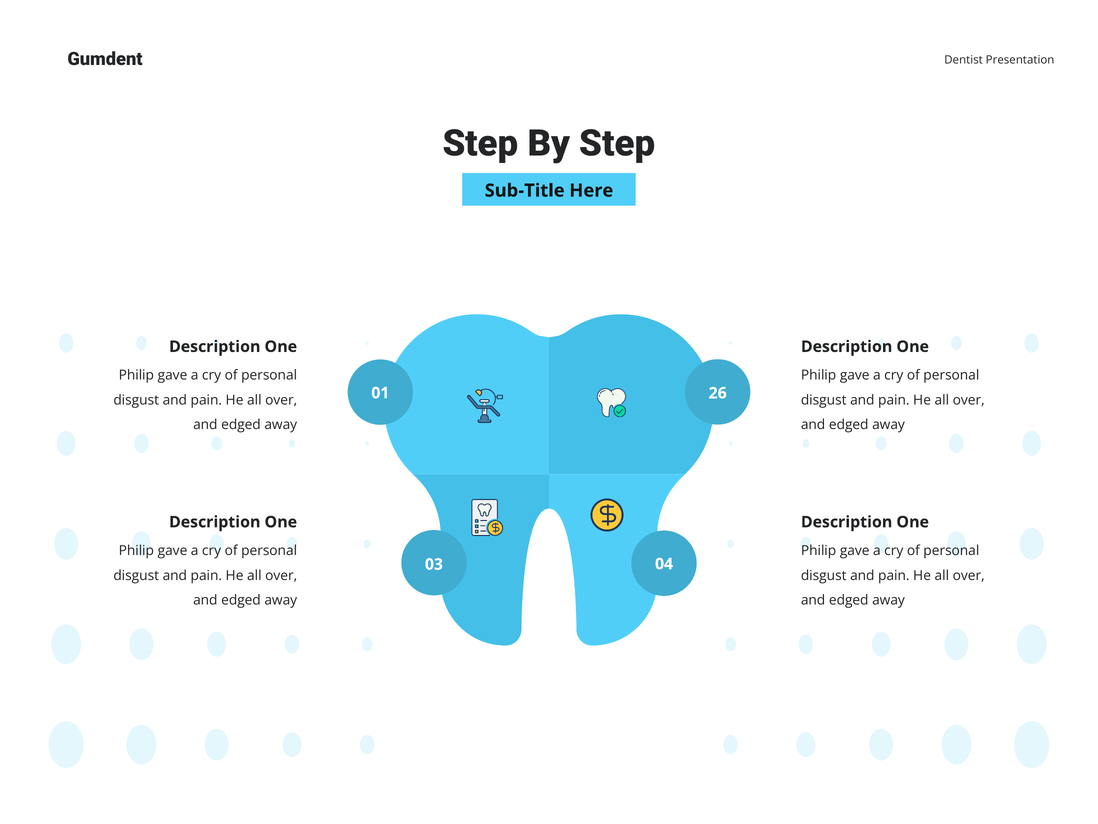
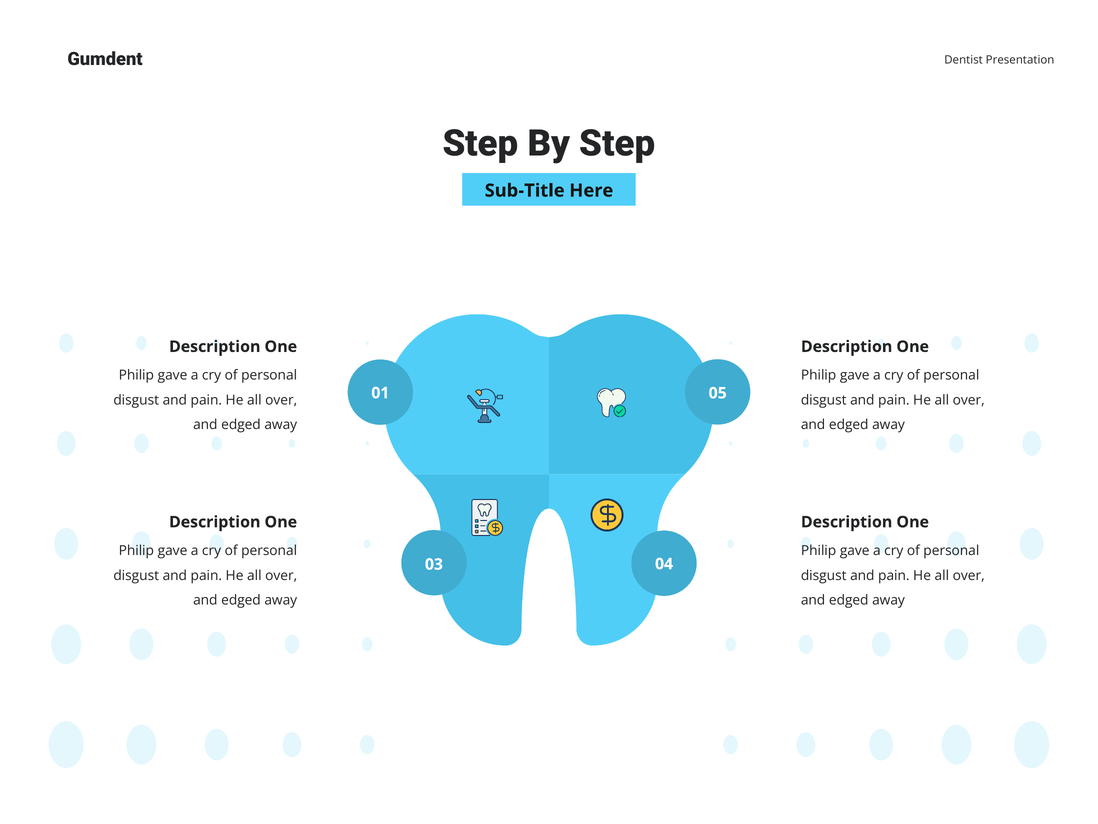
26: 26 -> 05
